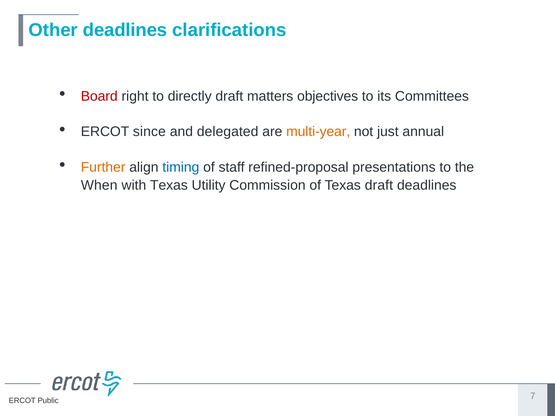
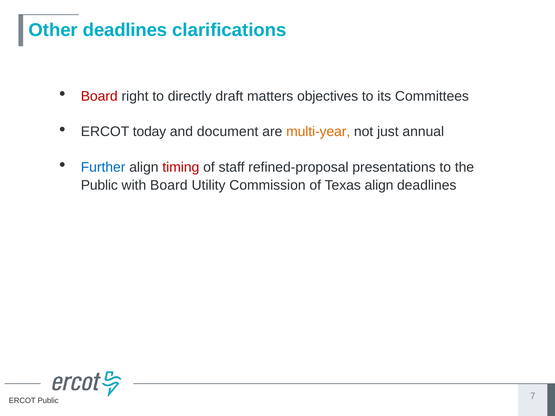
since: since -> today
delegated: delegated -> document
Further colour: orange -> blue
timing colour: blue -> red
When at (99, 185): When -> Public
with Texas: Texas -> Board
Texas draft: draft -> align
